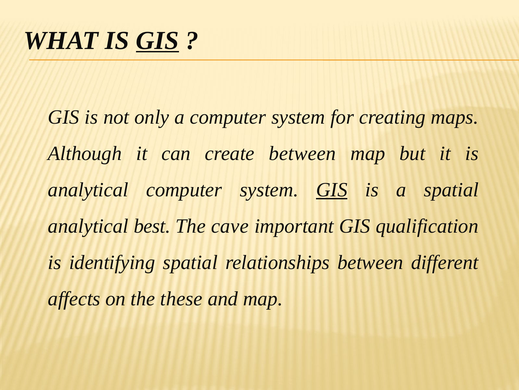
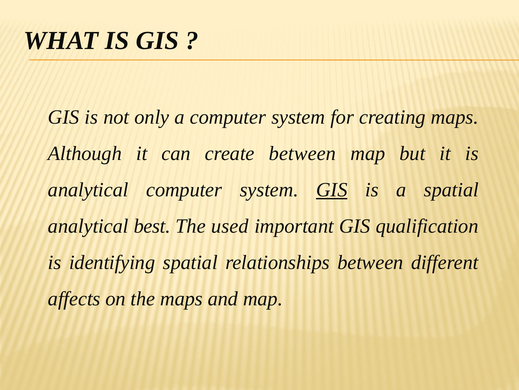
GIS at (157, 40) underline: present -> none
cave: cave -> used
the these: these -> maps
